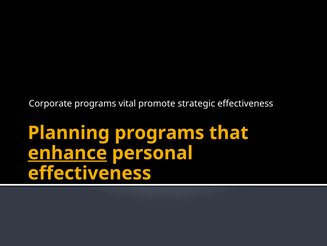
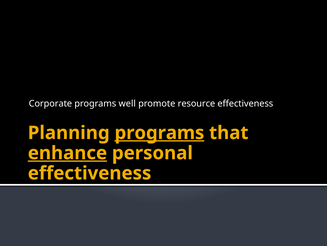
vital: vital -> well
strategic: strategic -> resource
programs at (159, 132) underline: none -> present
